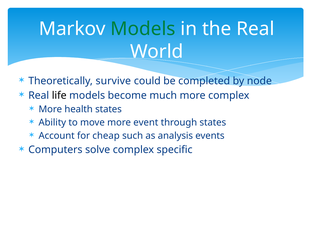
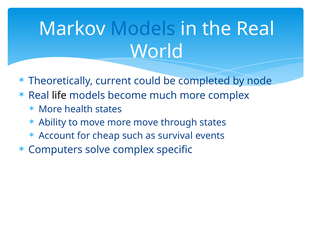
Models at (143, 29) colour: green -> blue
survive: survive -> current
more event: event -> move
analysis: analysis -> survival
